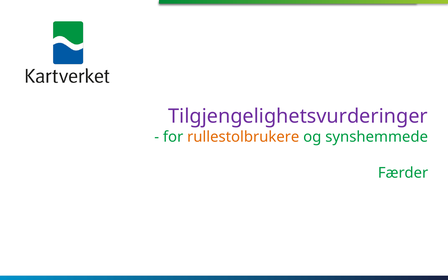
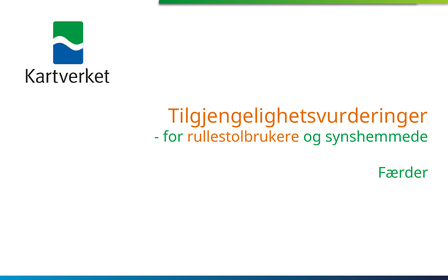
Tilgjengelighetsvurderinger colour: purple -> orange
